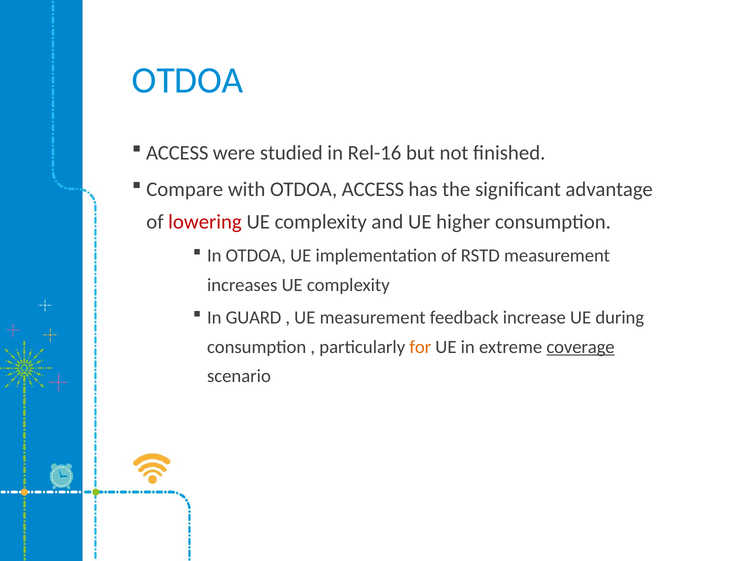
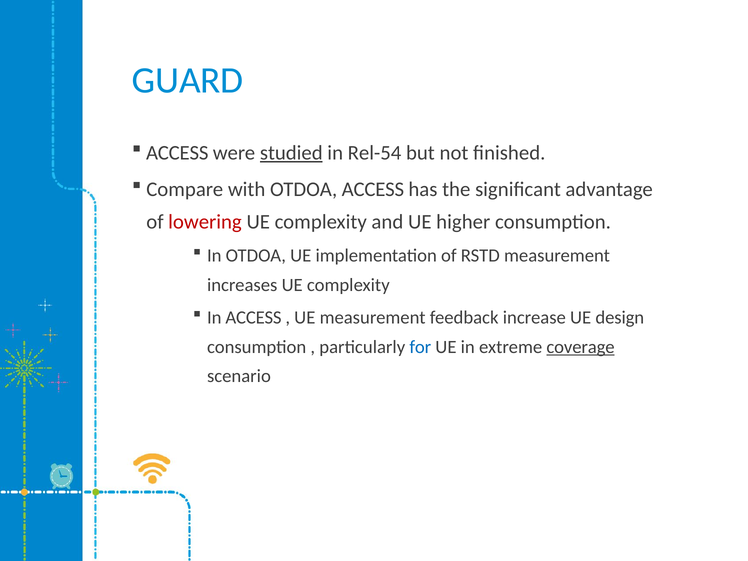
OTDOA at (188, 81): OTDOA -> GUARD
studied underline: none -> present
Rel-16: Rel-16 -> Rel-54
In GUARD: GUARD -> ACCESS
during: during -> design
for colour: orange -> blue
